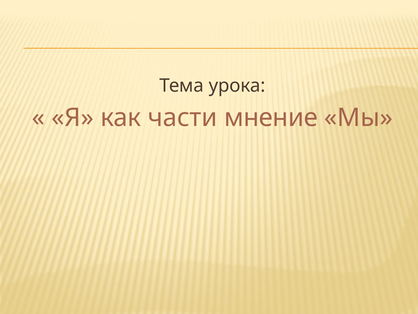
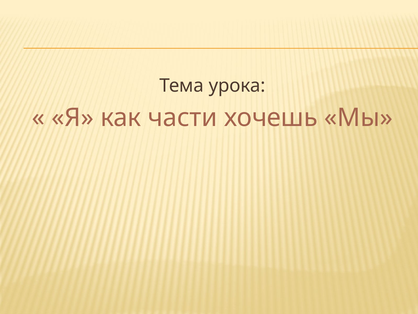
мнение: мнение -> хочешь
